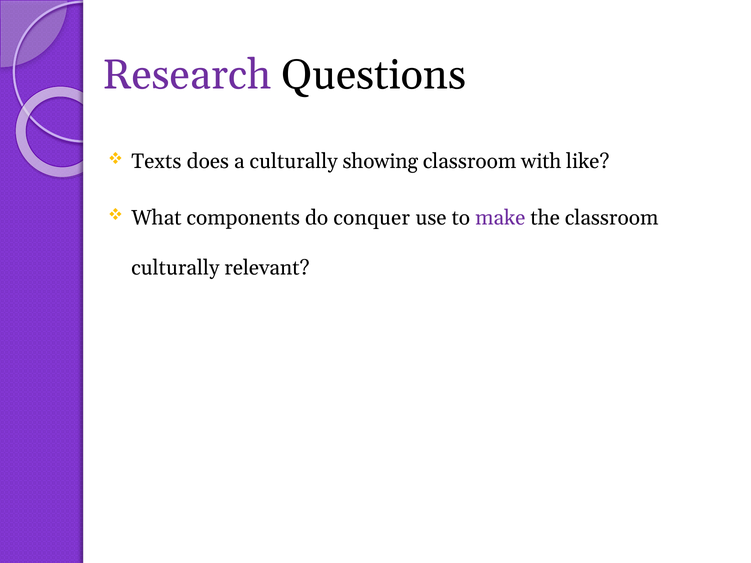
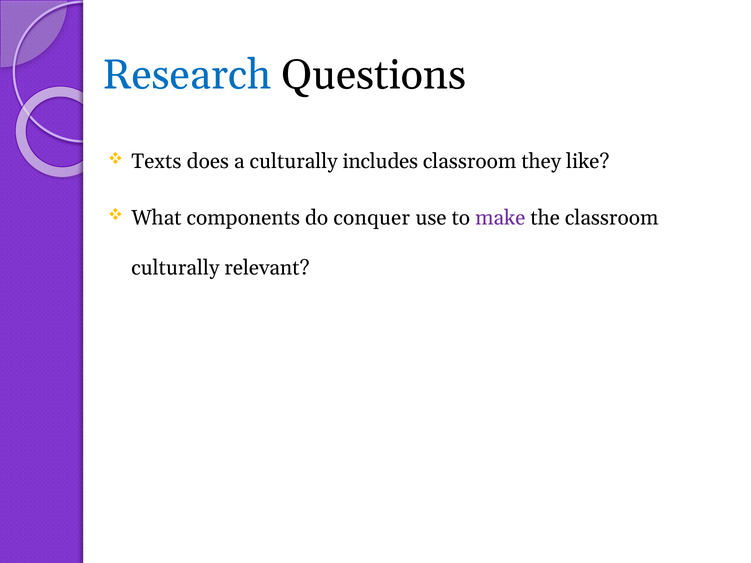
Research colour: purple -> blue
showing: showing -> includes
with: with -> they
